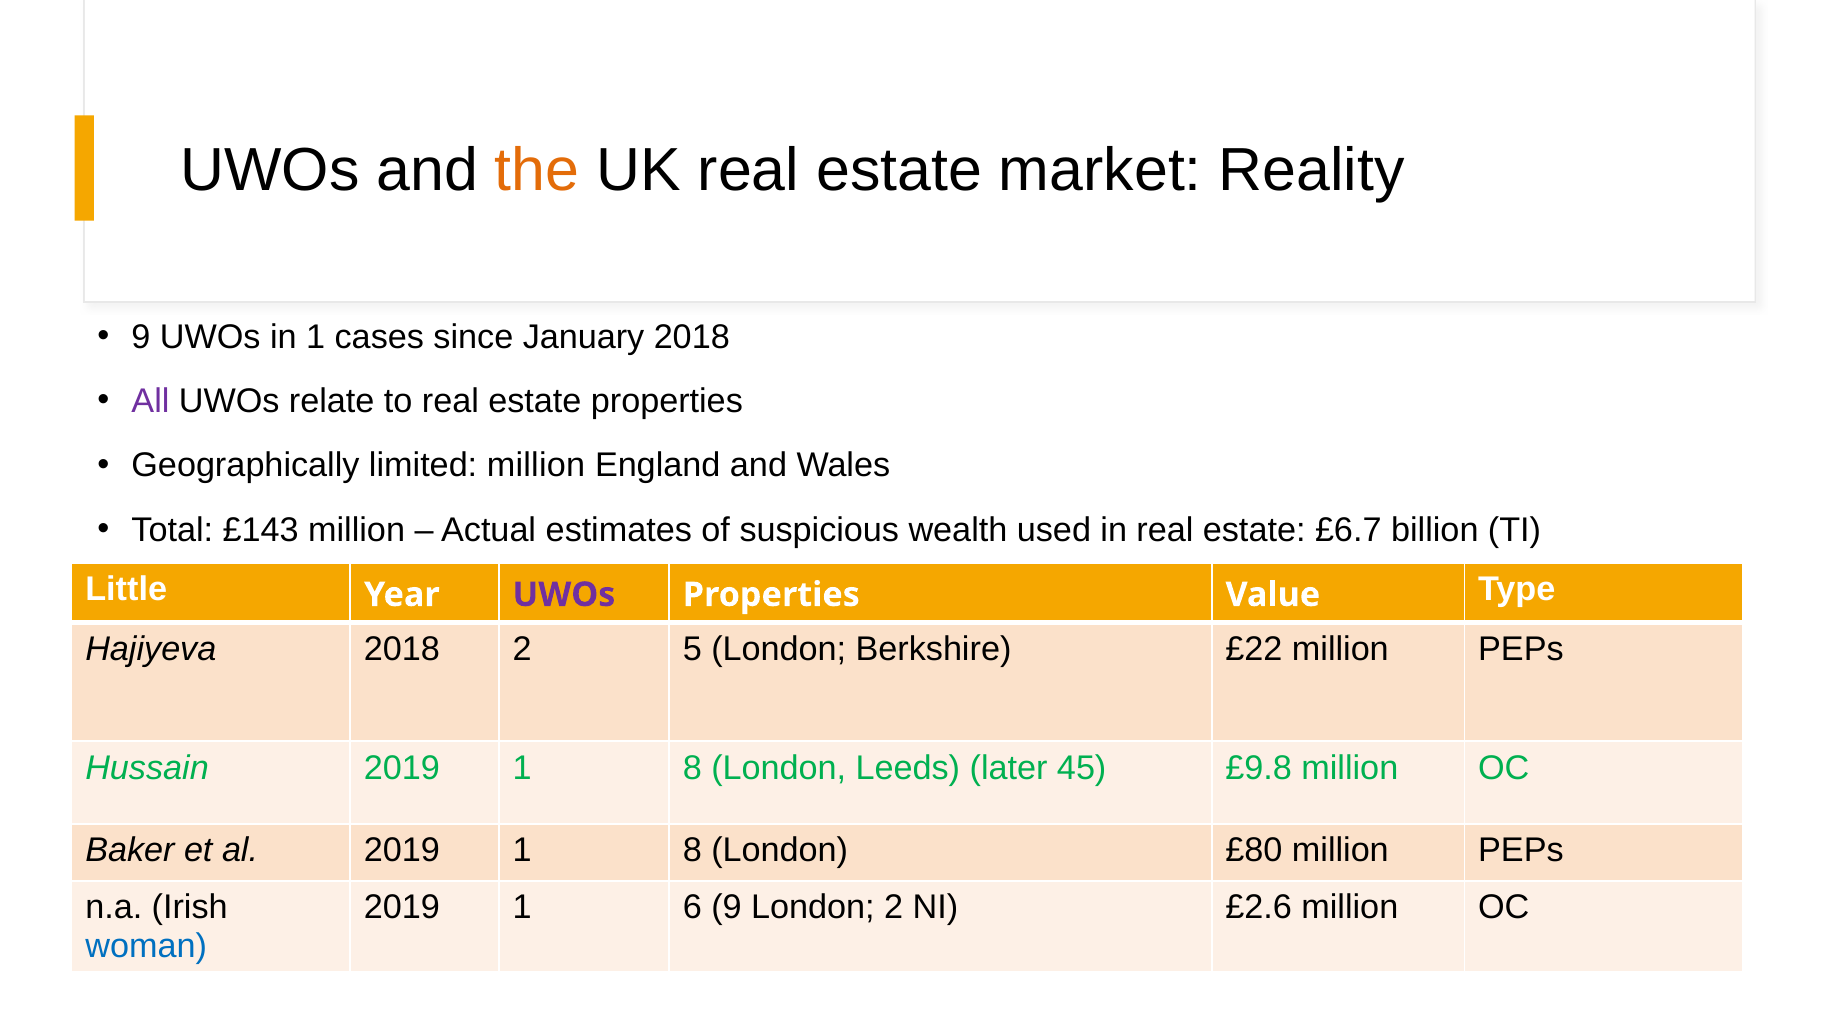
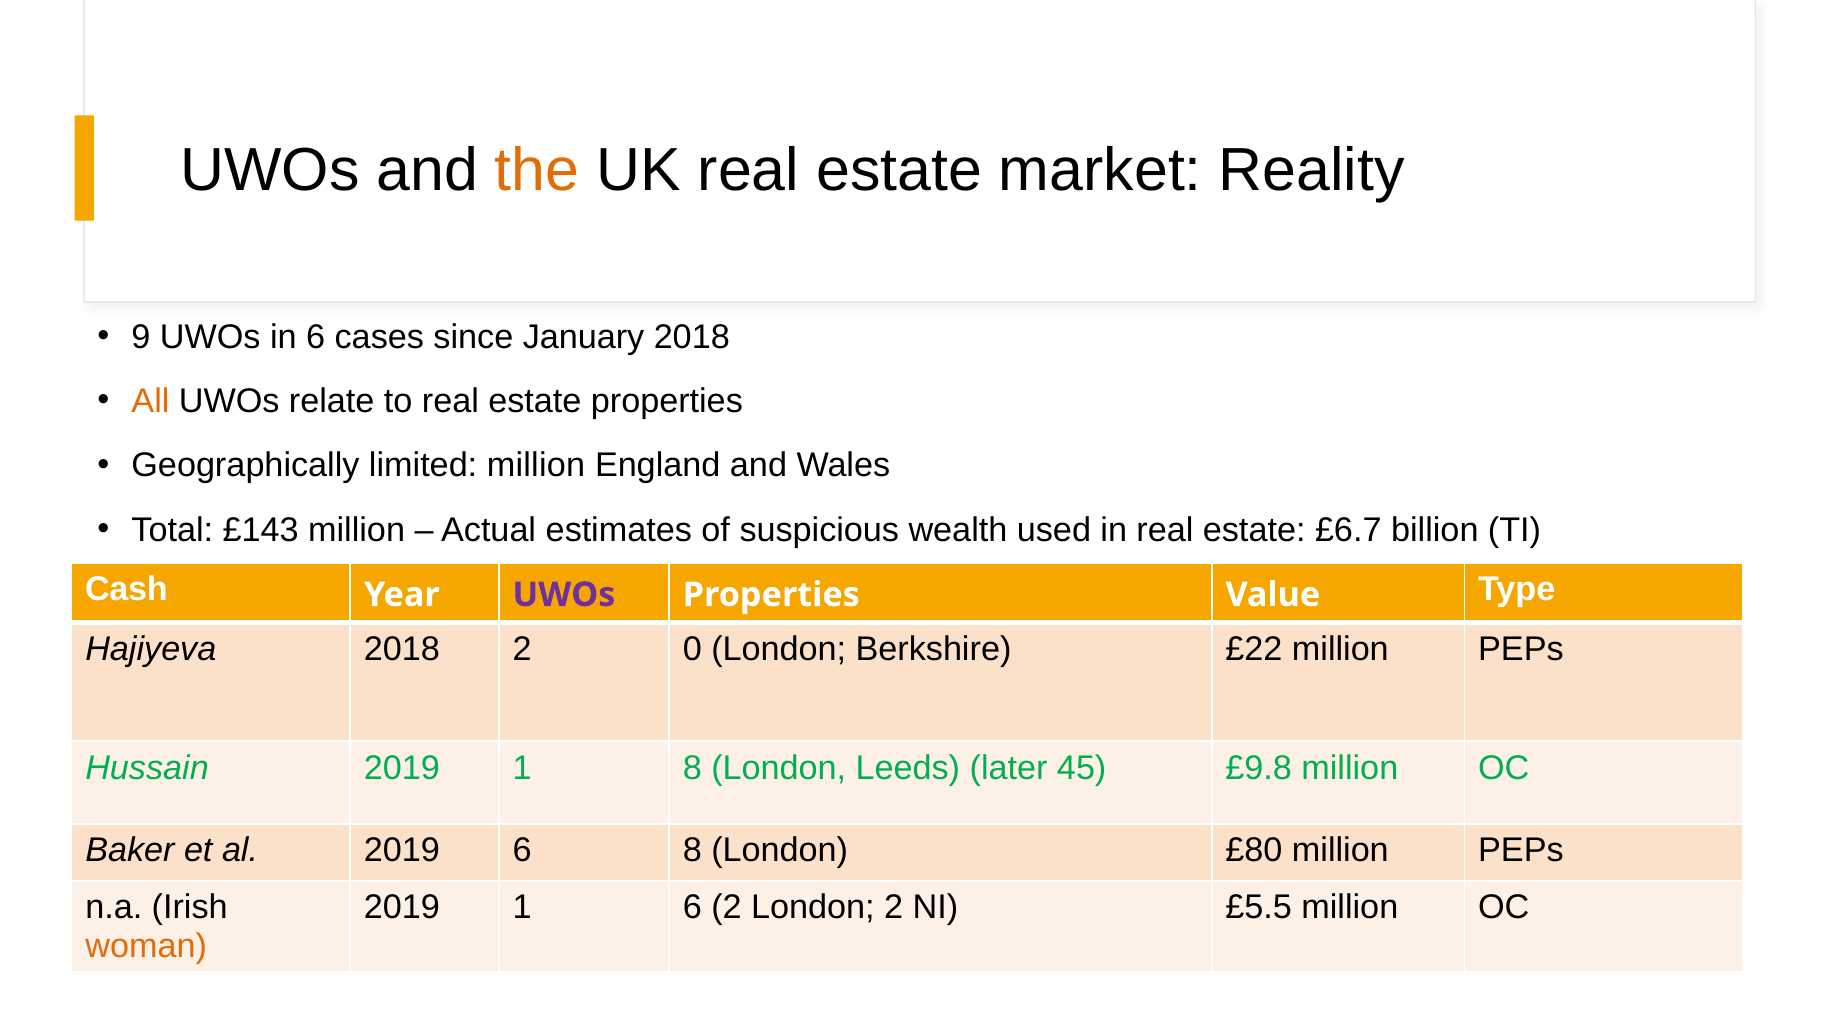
in 1: 1 -> 6
All colour: purple -> orange
Little: Little -> Cash
5: 5 -> 0
al 2019 1: 1 -> 6
6 9: 9 -> 2
£2.6: £2.6 -> £5.5
woman colour: blue -> orange
